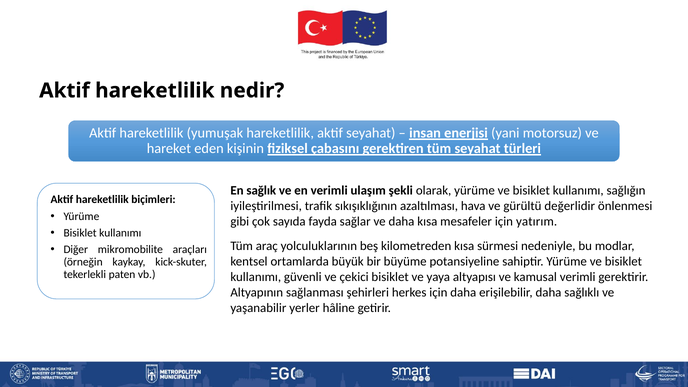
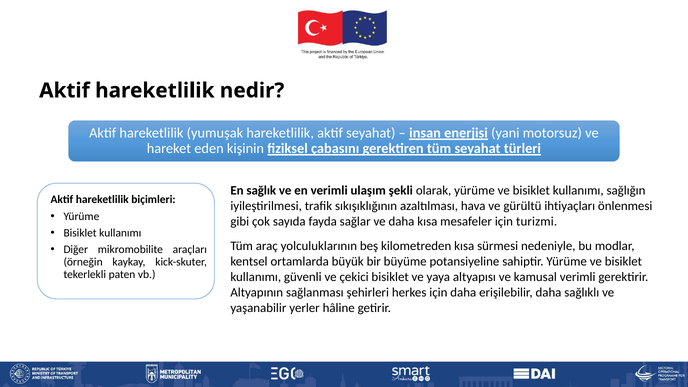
değerlidir: değerlidir -> ihtiyaçları
yatırım: yatırım -> turizmi
